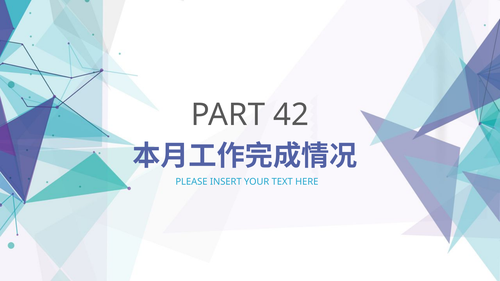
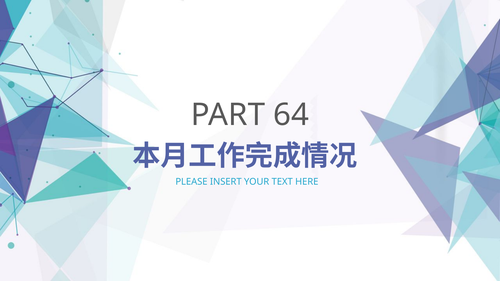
42: 42 -> 64
